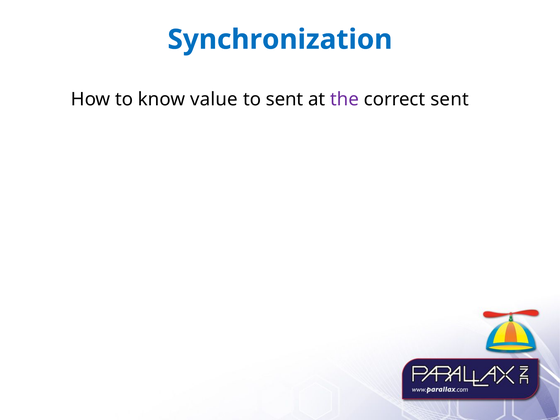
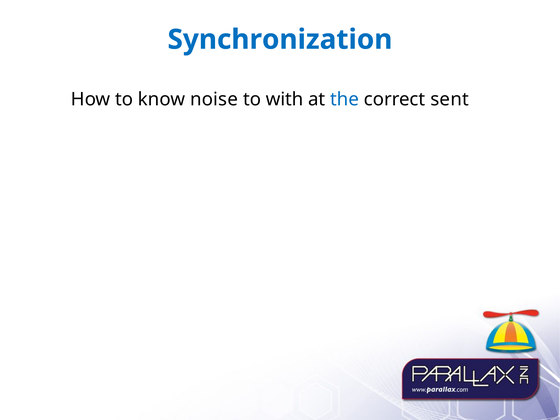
value: value -> noise
to sent: sent -> with
the colour: purple -> blue
